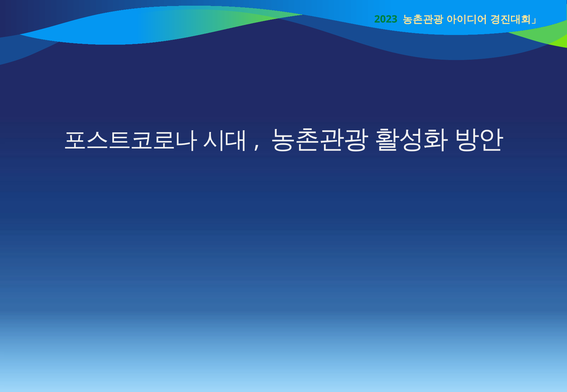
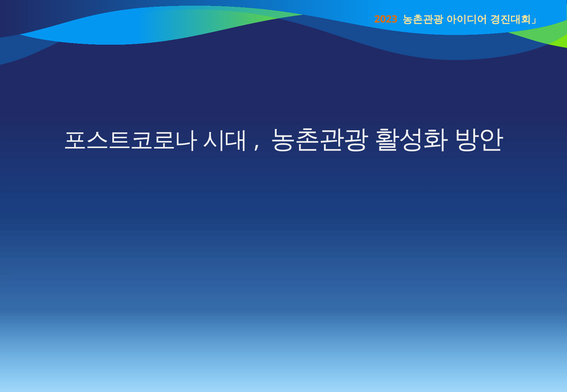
2023 colour: green -> orange
